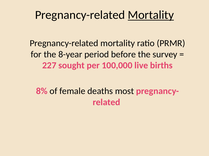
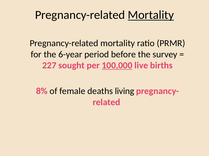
8-year: 8-year -> 6-year
100,000 underline: none -> present
most: most -> living
